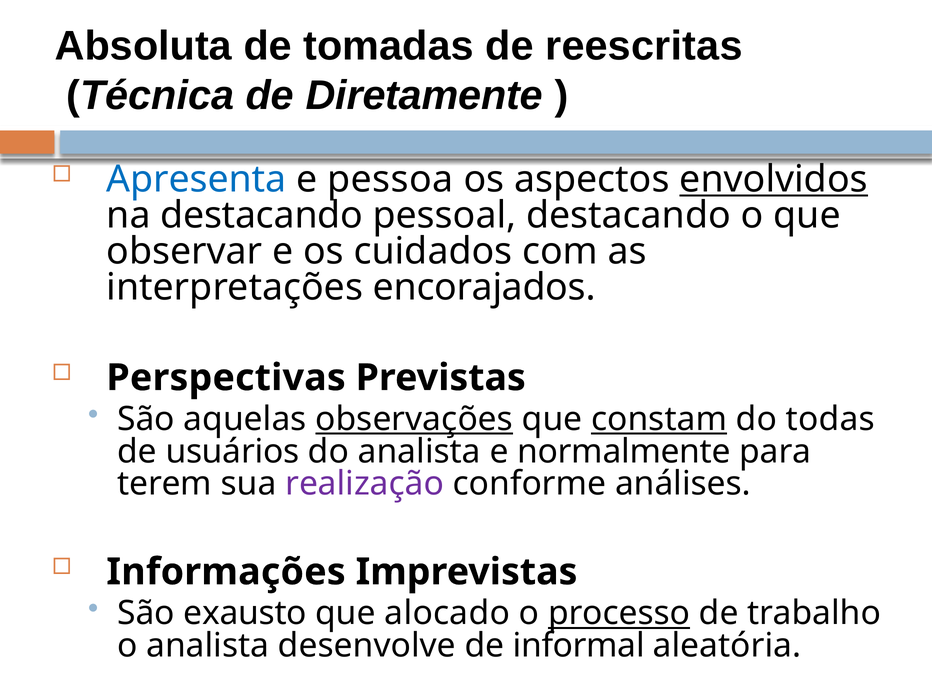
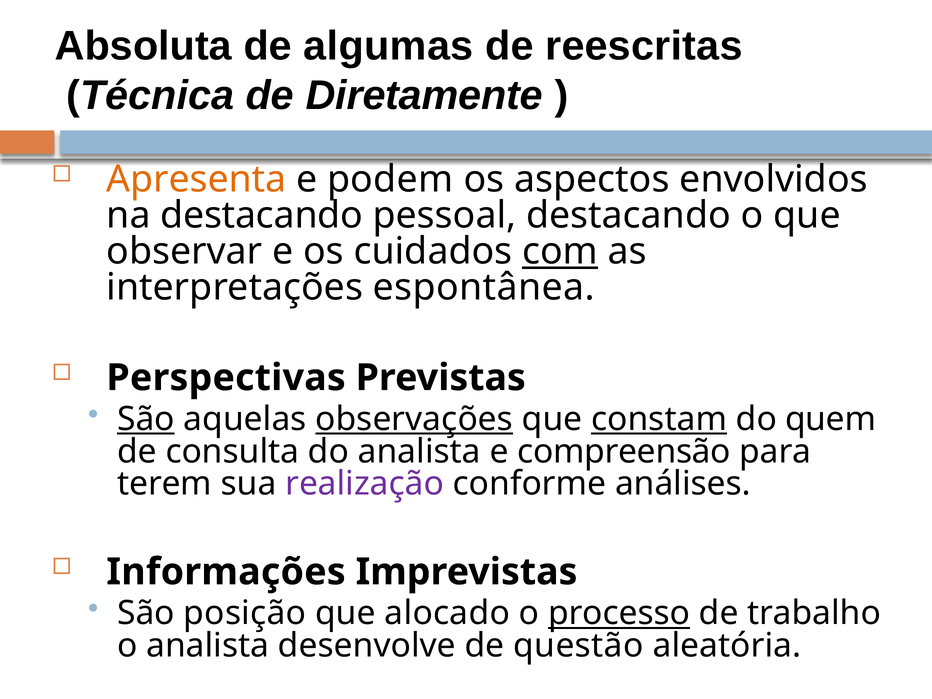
tomadas: tomadas -> algumas
Apresenta colour: blue -> orange
pessoa: pessoa -> podem
envolvidos underline: present -> none
com underline: none -> present
encorajados: encorajados -> espontânea
São at (146, 419) underline: none -> present
todas: todas -> quem
usuários: usuários -> consulta
normalmente: normalmente -> compreensão
exausto: exausto -> posição
informal: informal -> questão
